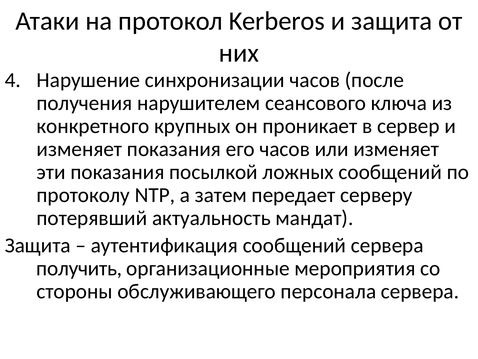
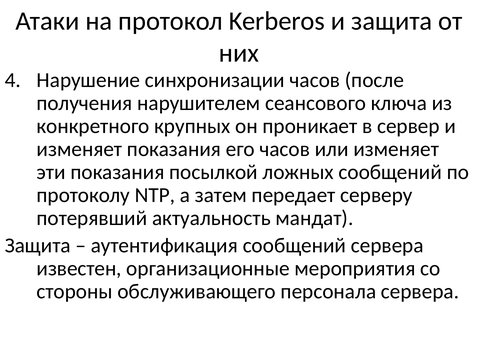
получить: получить -> известен
